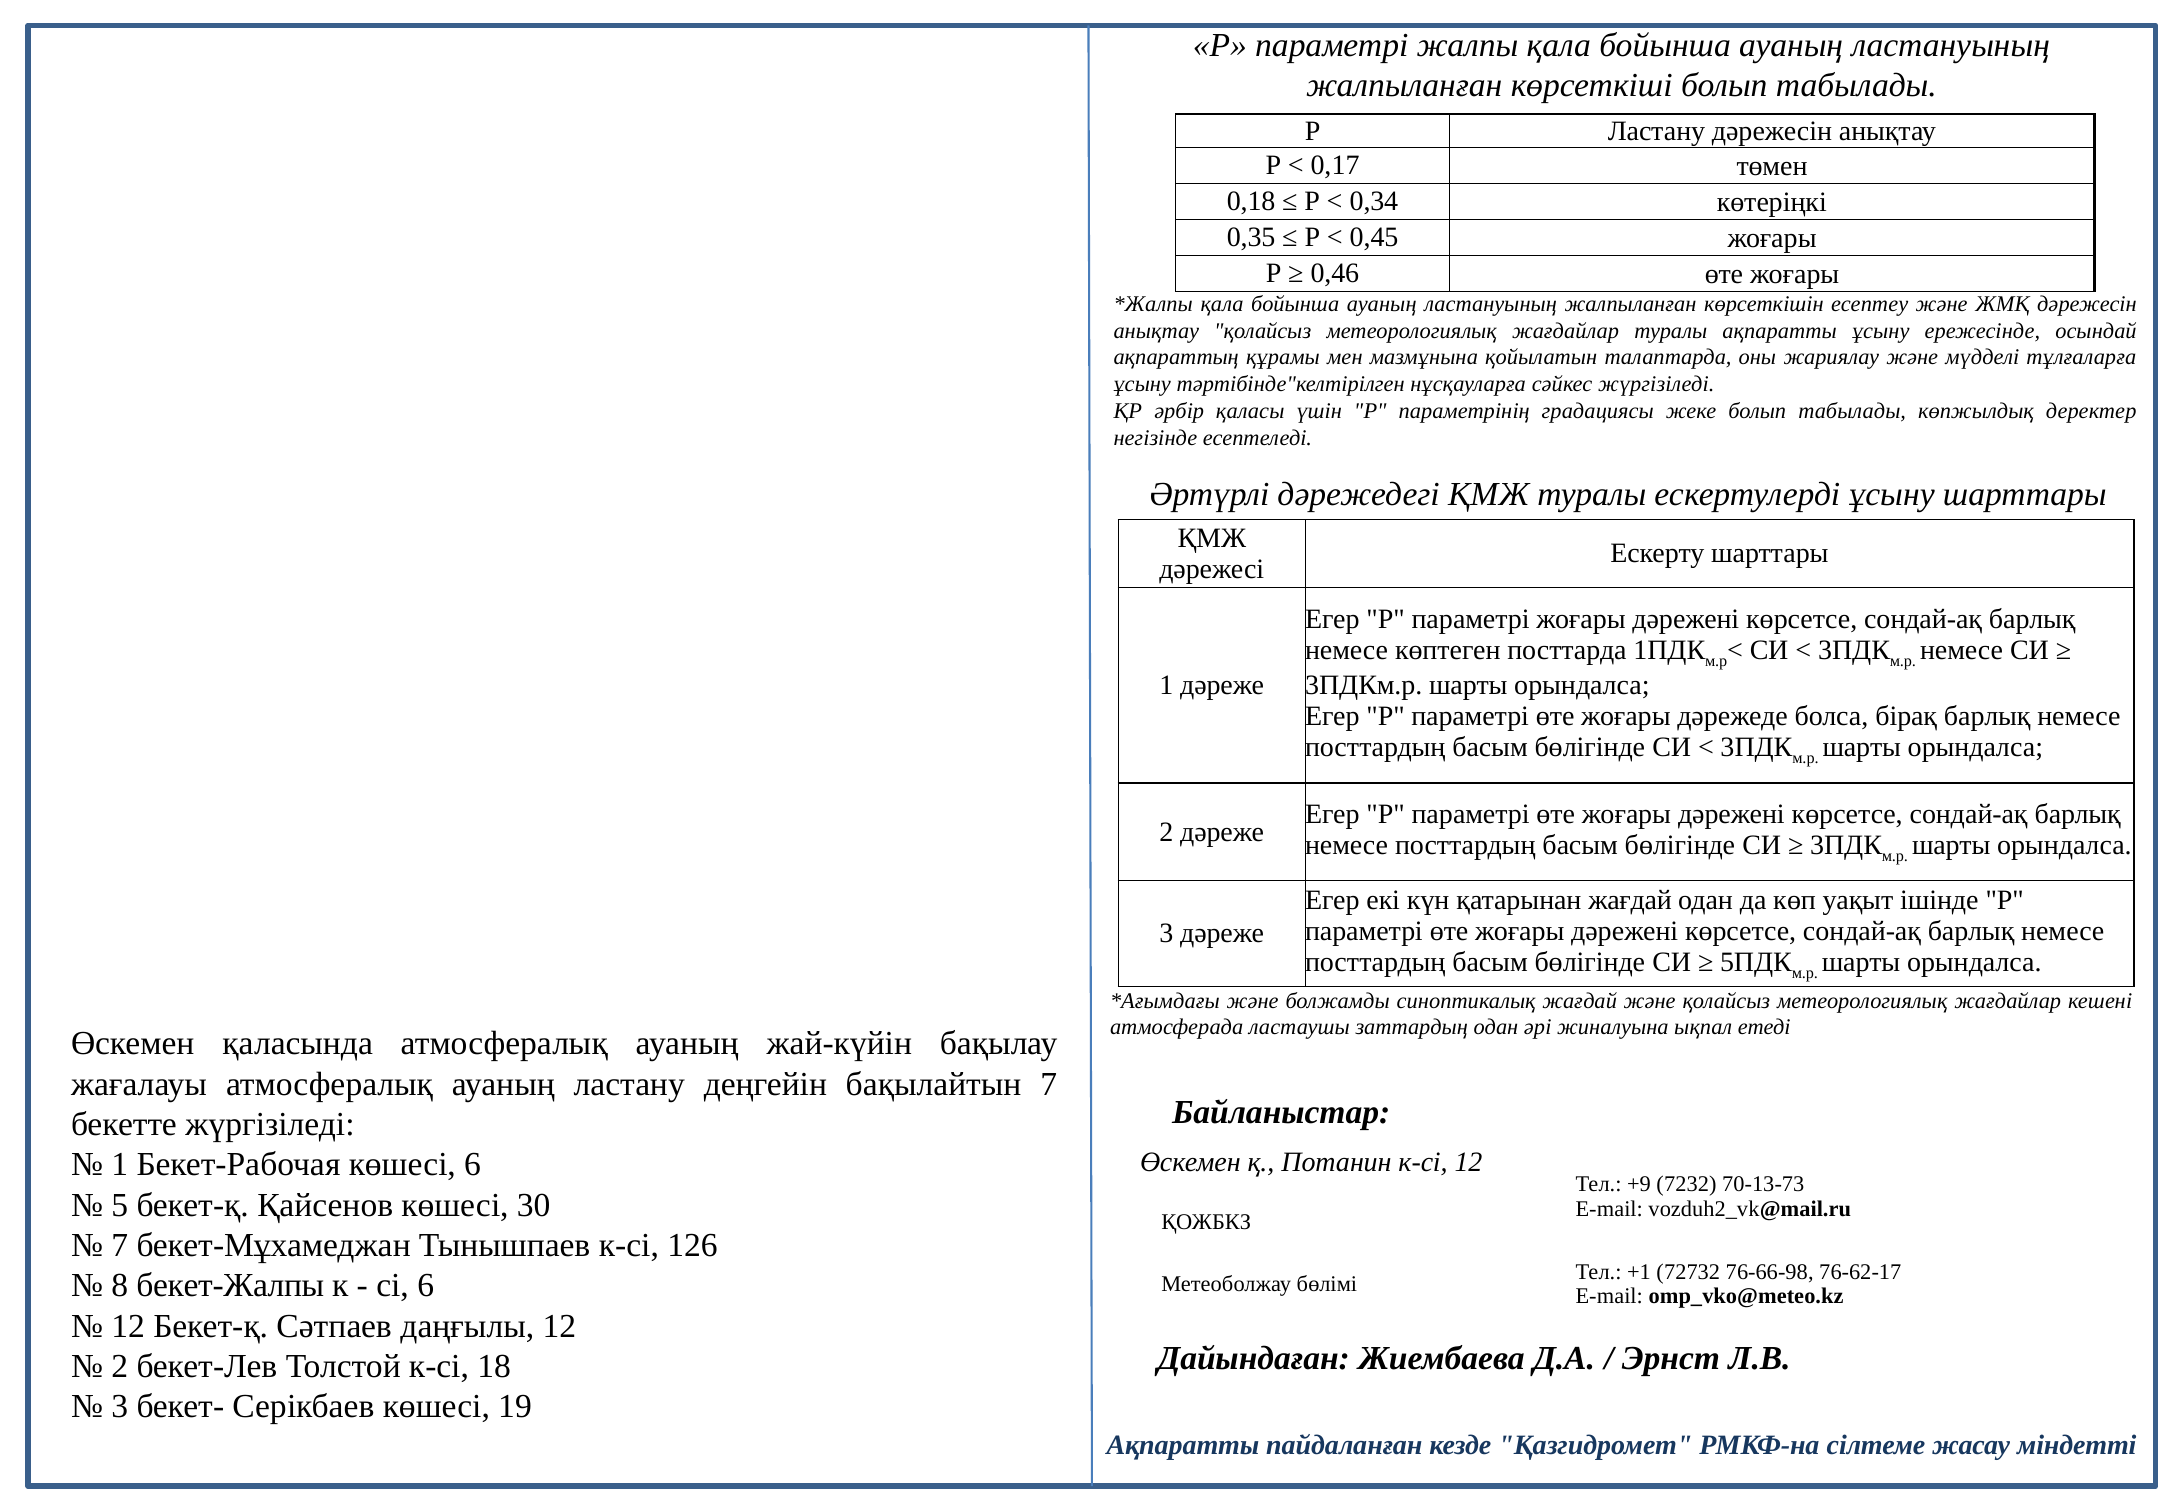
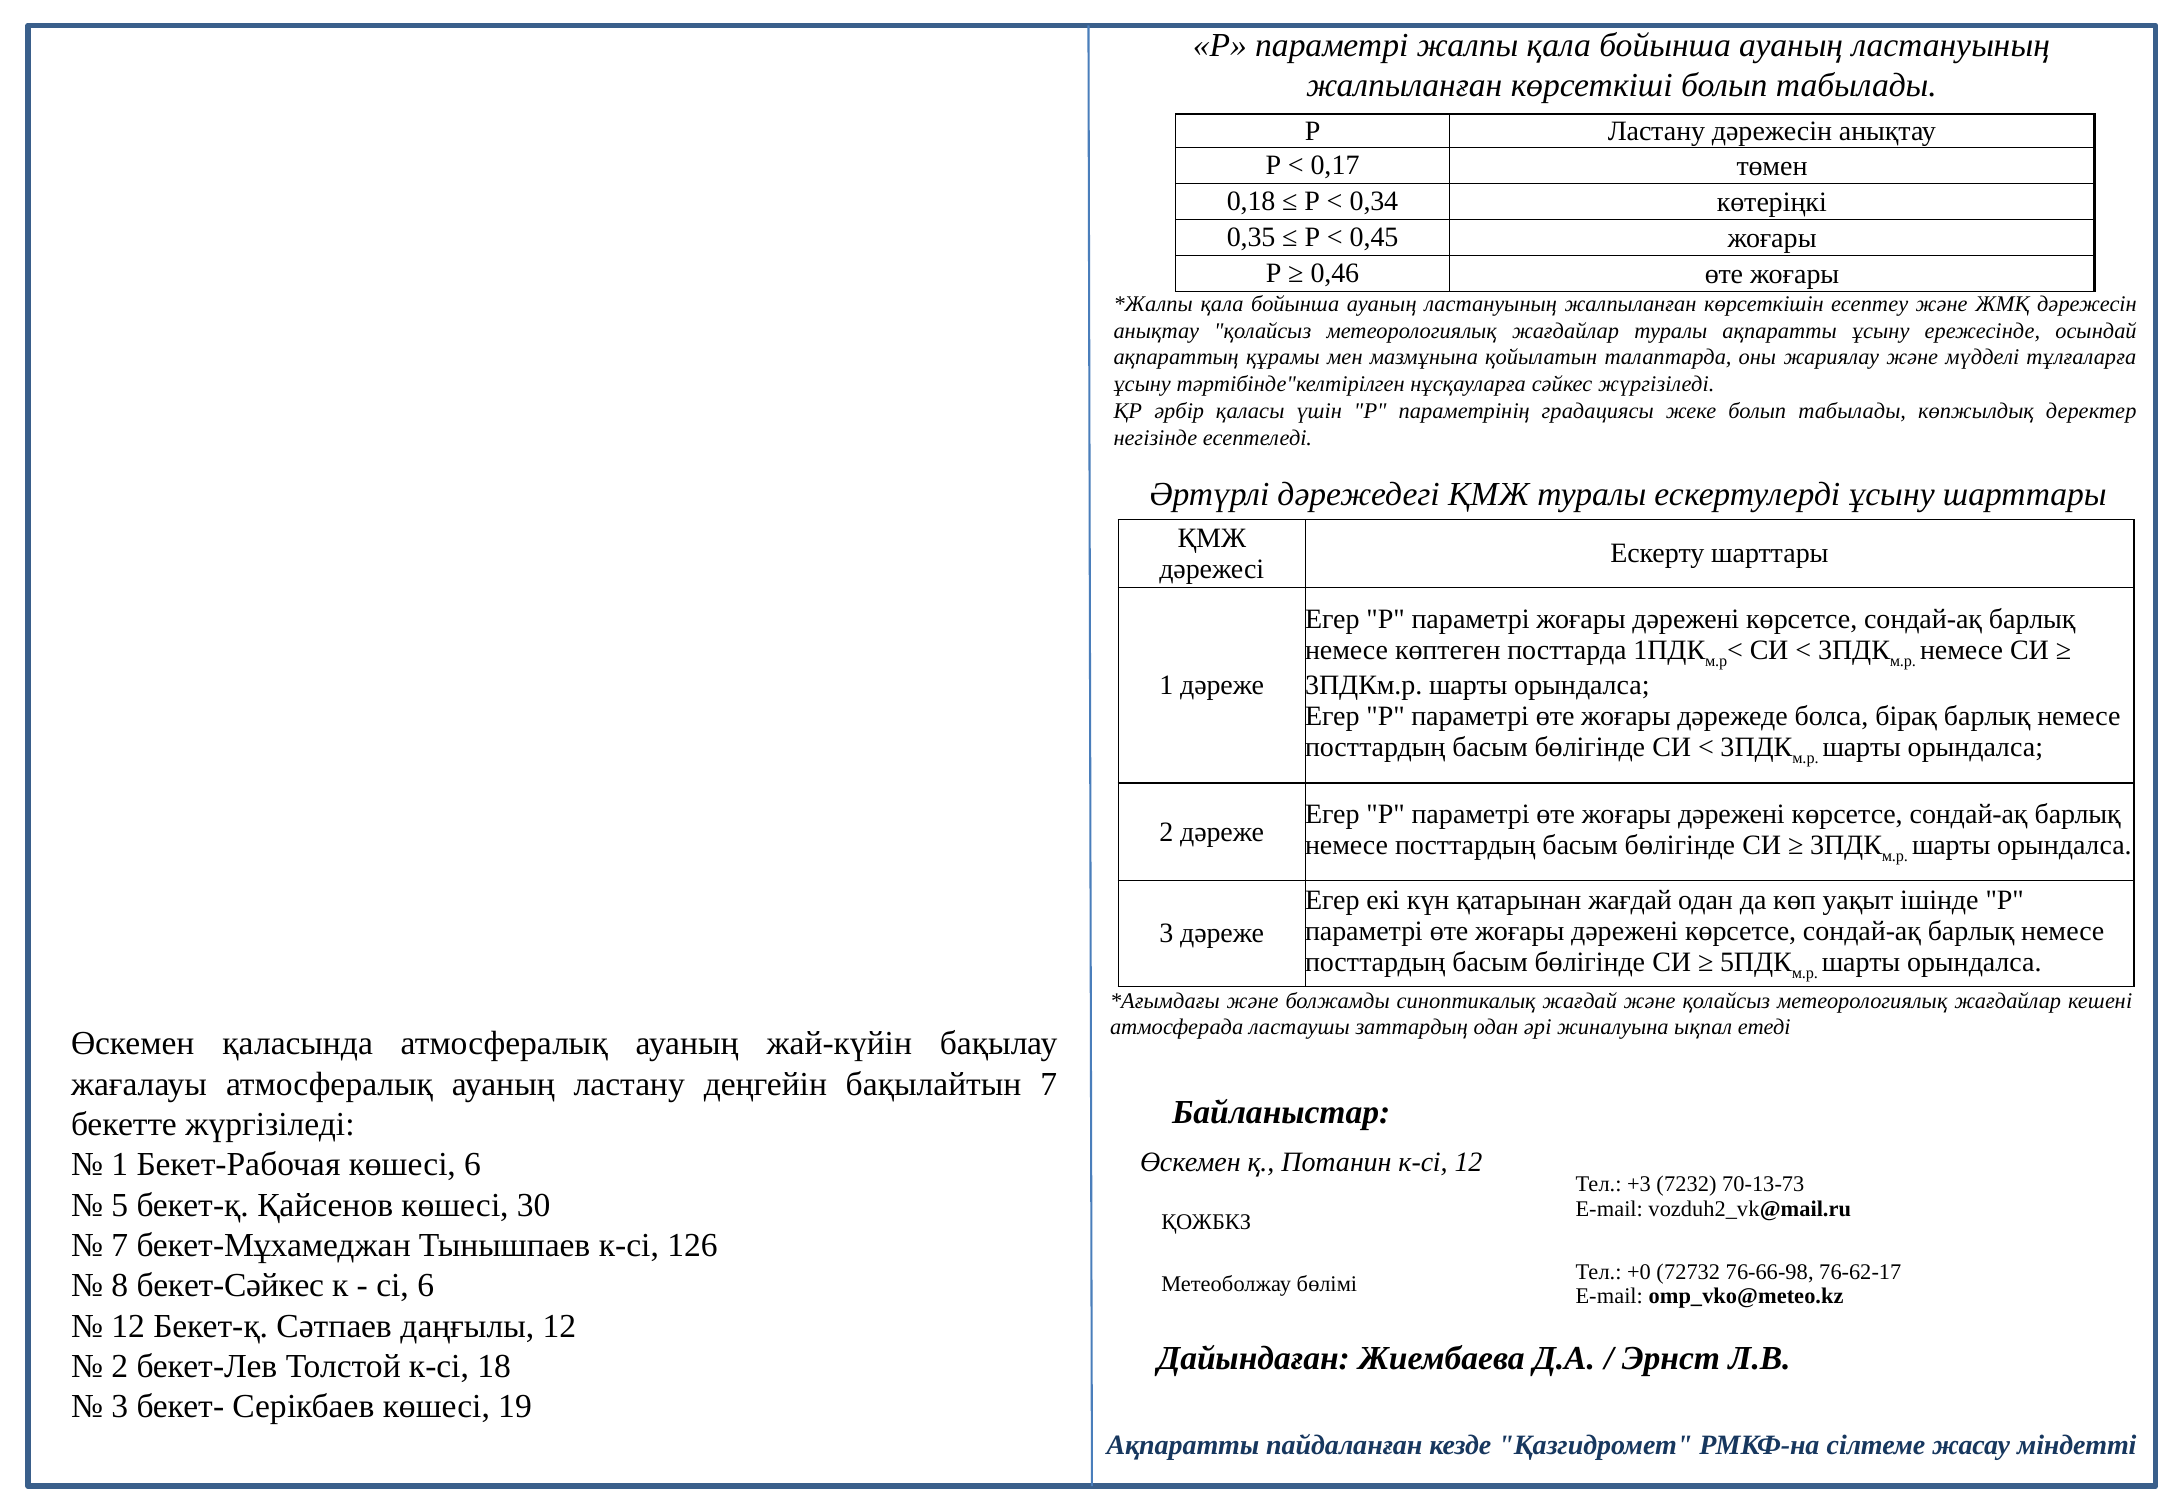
+9: +9 -> +3
+1: +1 -> +0
бекет-Жалпы: бекет-Жалпы -> бекет-Сәйкес
